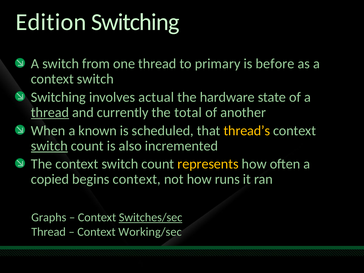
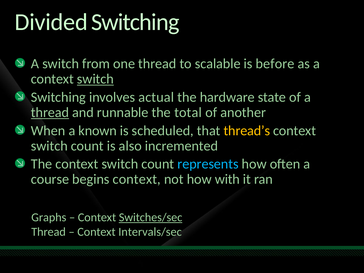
Edition: Edition -> Divided
primary: primary -> scalable
switch at (95, 79) underline: none -> present
currently: currently -> runnable
switch at (49, 146) underline: present -> none
represents colour: yellow -> light blue
copied: copied -> course
runs: runs -> with
Working/sec: Working/sec -> Intervals/sec
